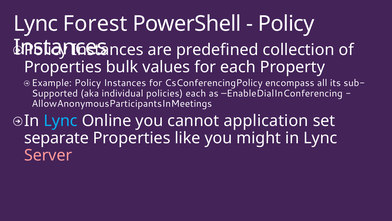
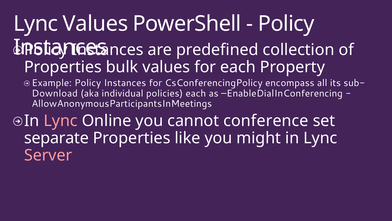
Lync Forest: Forest -> Values
Supported: Supported -> Download
Lync at (61, 120) colour: light blue -> pink
application: application -> conference
